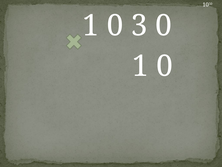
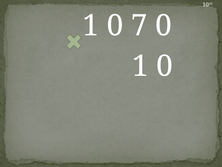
3: 3 -> 7
